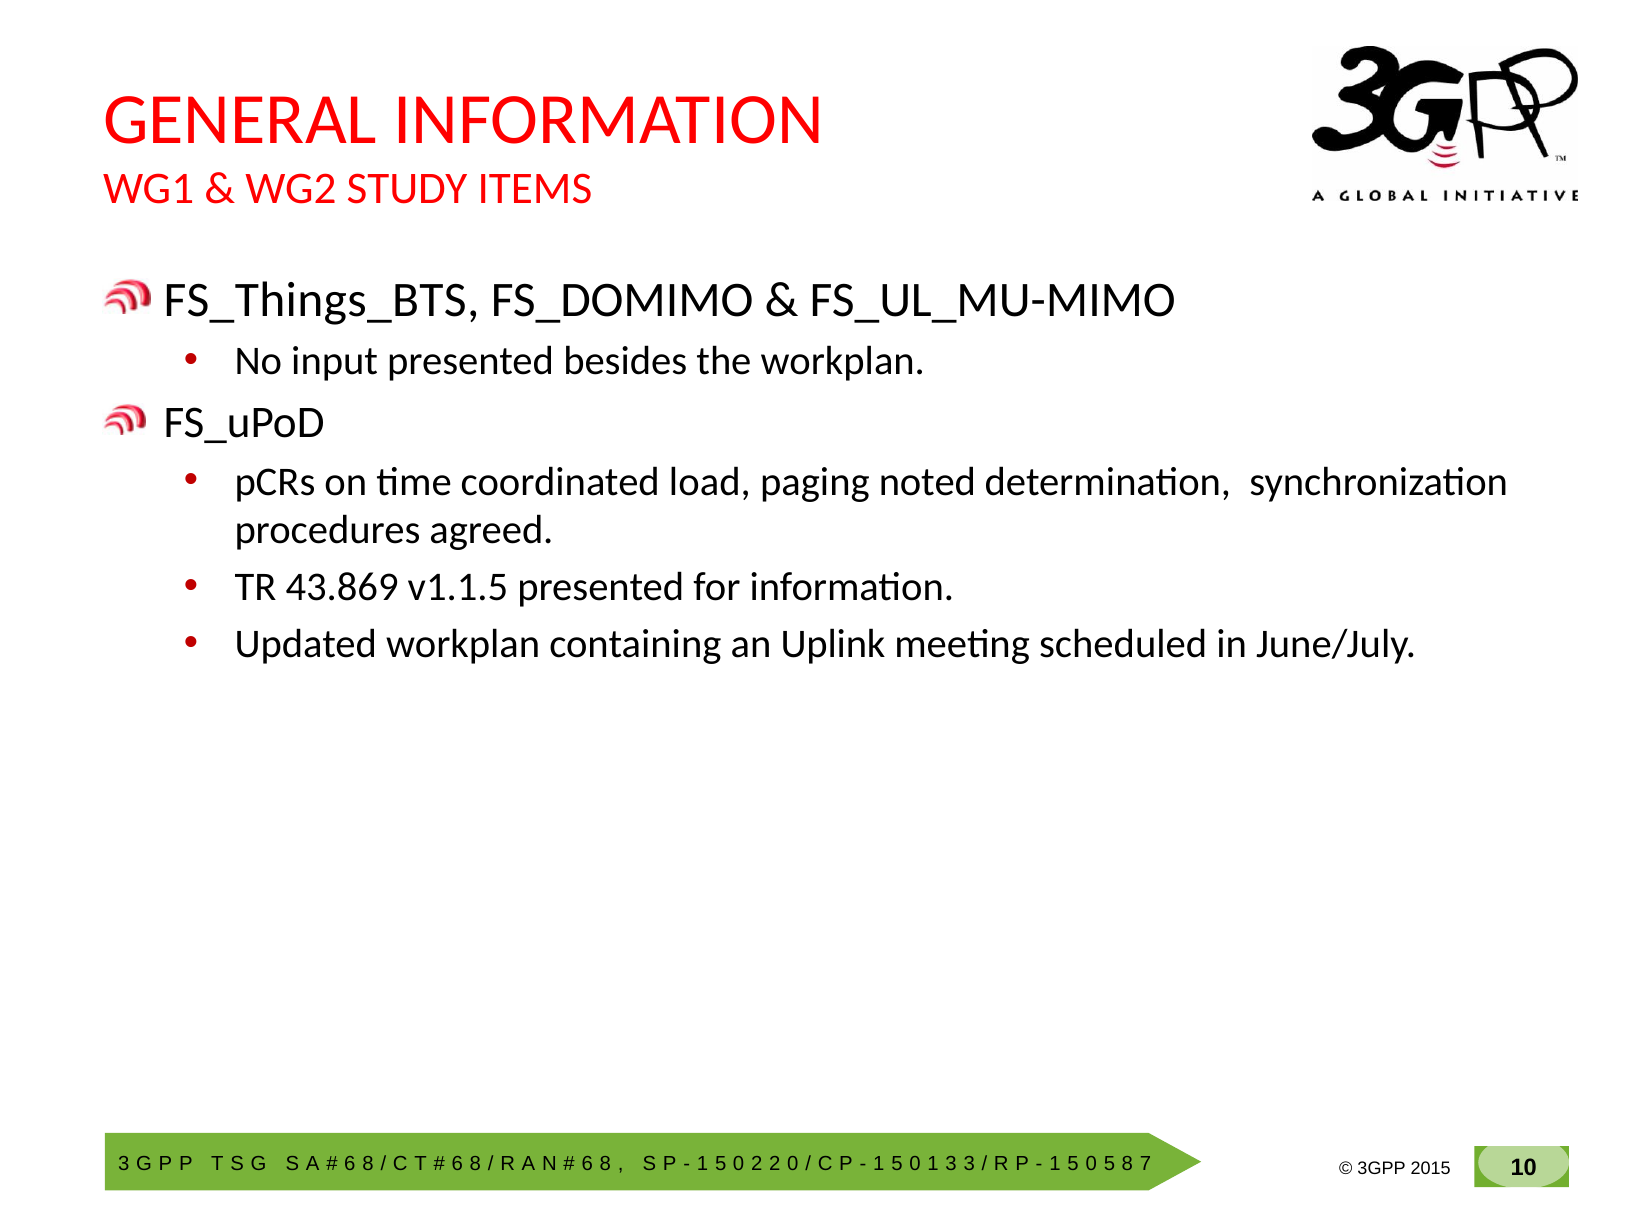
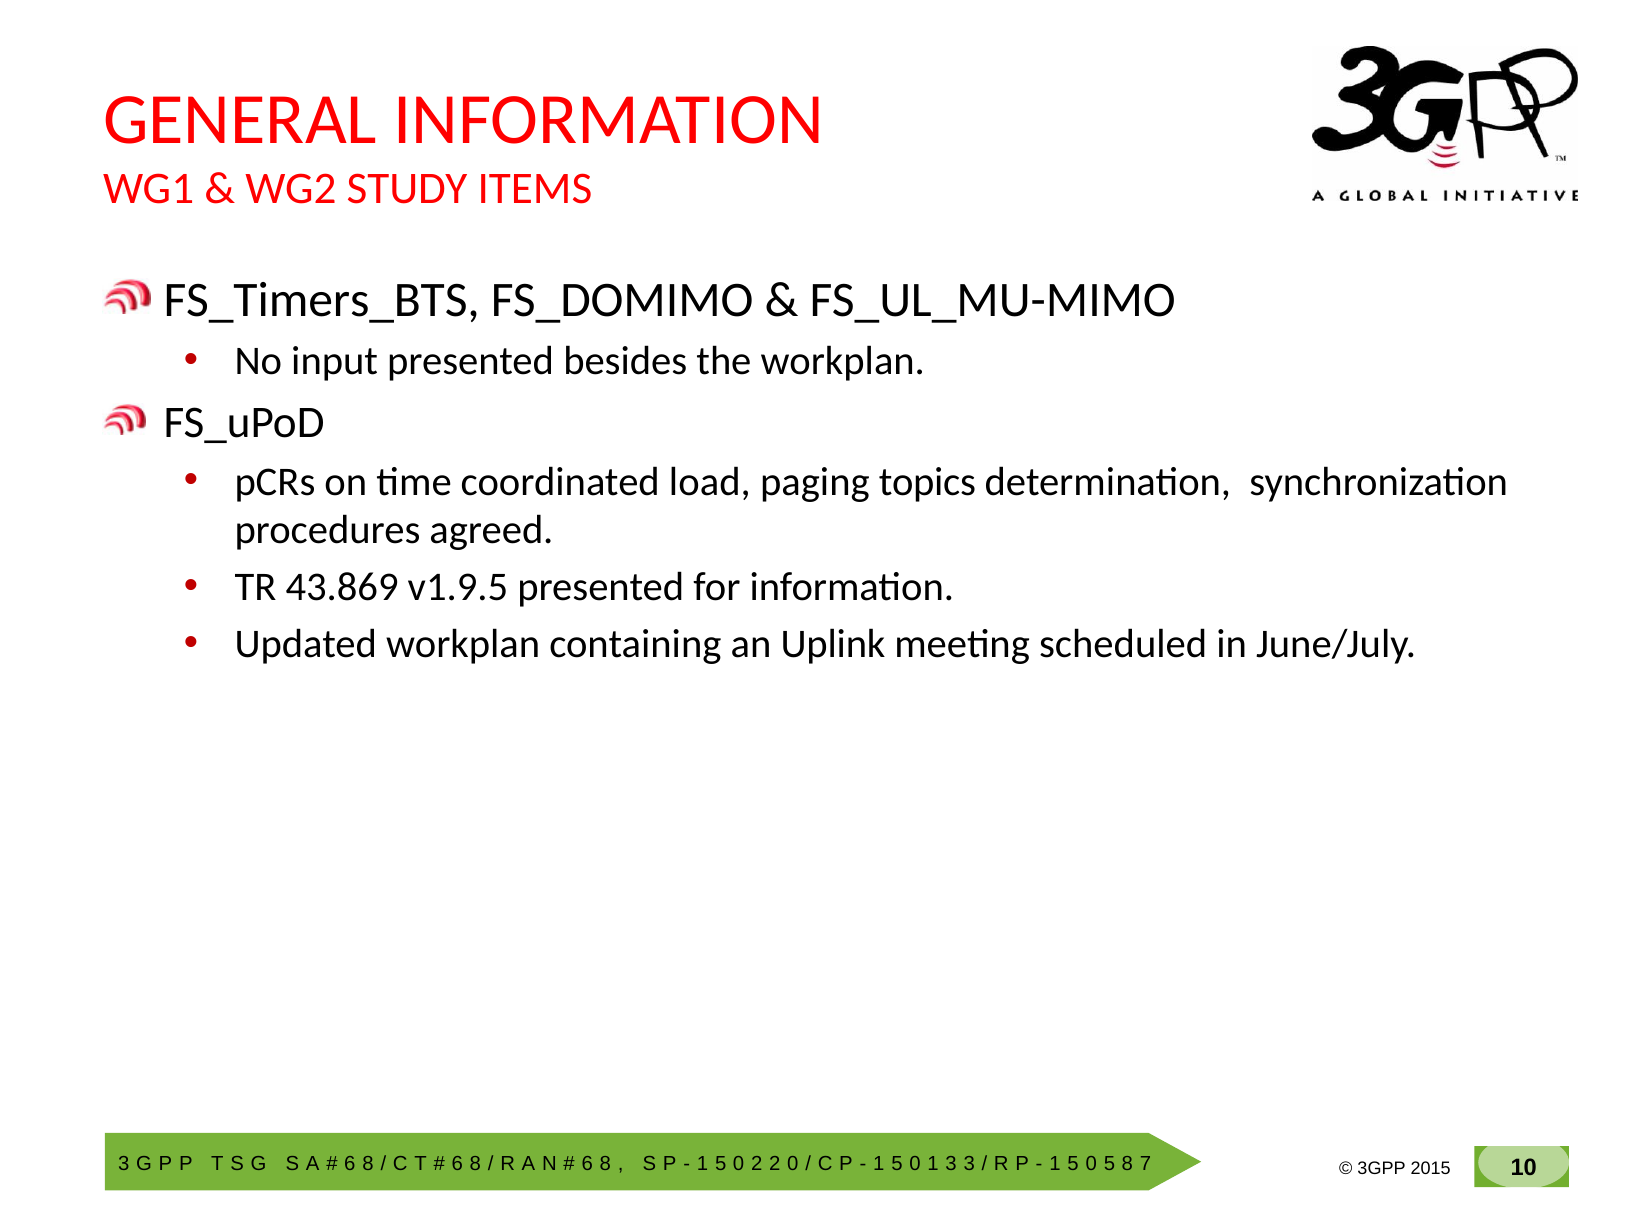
FS_Things_BTS: FS_Things_BTS -> FS_Timers_BTS
noted: noted -> topics
v1.1.5: v1.1.5 -> v1.9.5
